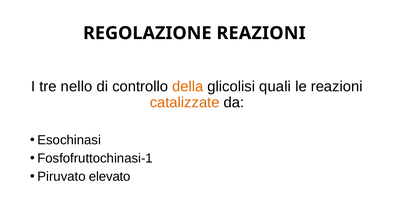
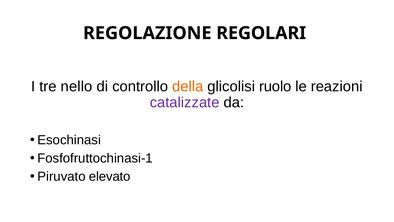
REGOLAZIONE REAZIONI: REAZIONI -> REGOLARI
quali: quali -> ruolo
catalizzate colour: orange -> purple
